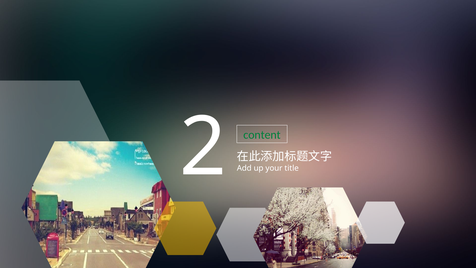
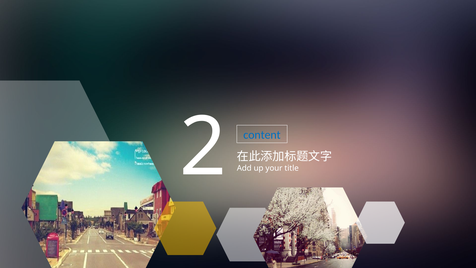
content colour: green -> blue
